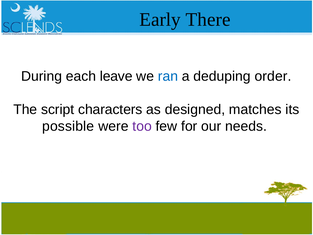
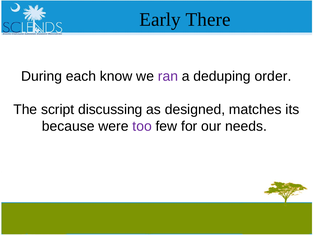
leave: leave -> know
ran colour: blue -> purple
characters: characters -> discussing
possible: possible -> because
